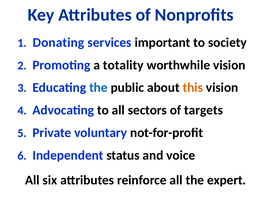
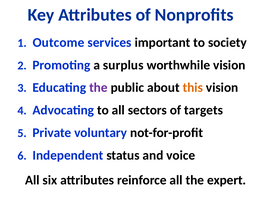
Donating: Donating -> Outcome
totality: totality -> surplus
the at (98, 88) colour: blue -> purple
